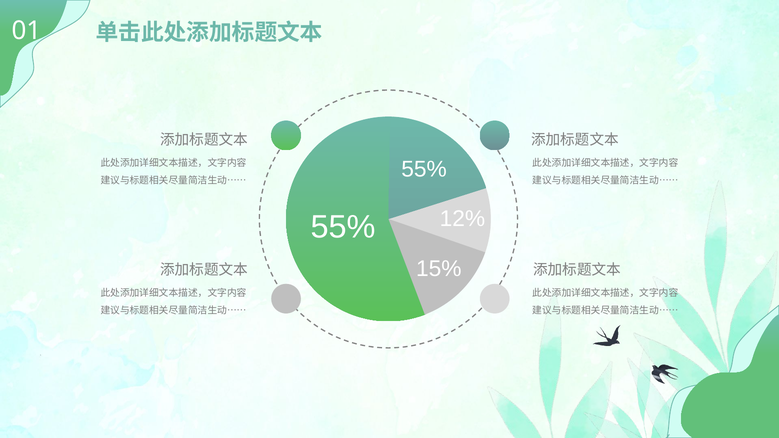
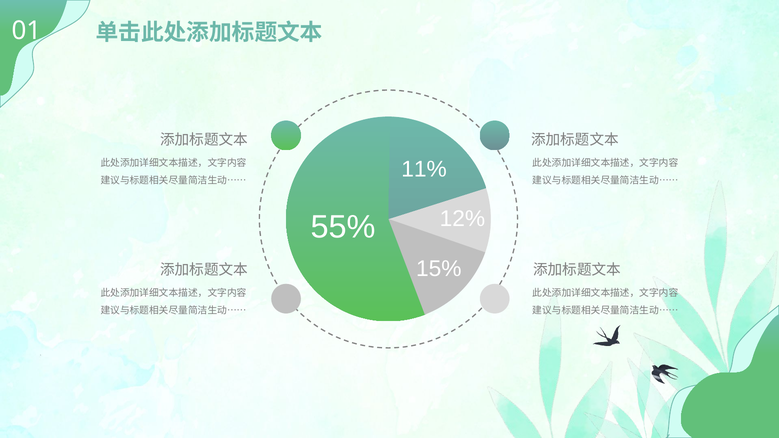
55% at (424, 169): 55% -> 11%
